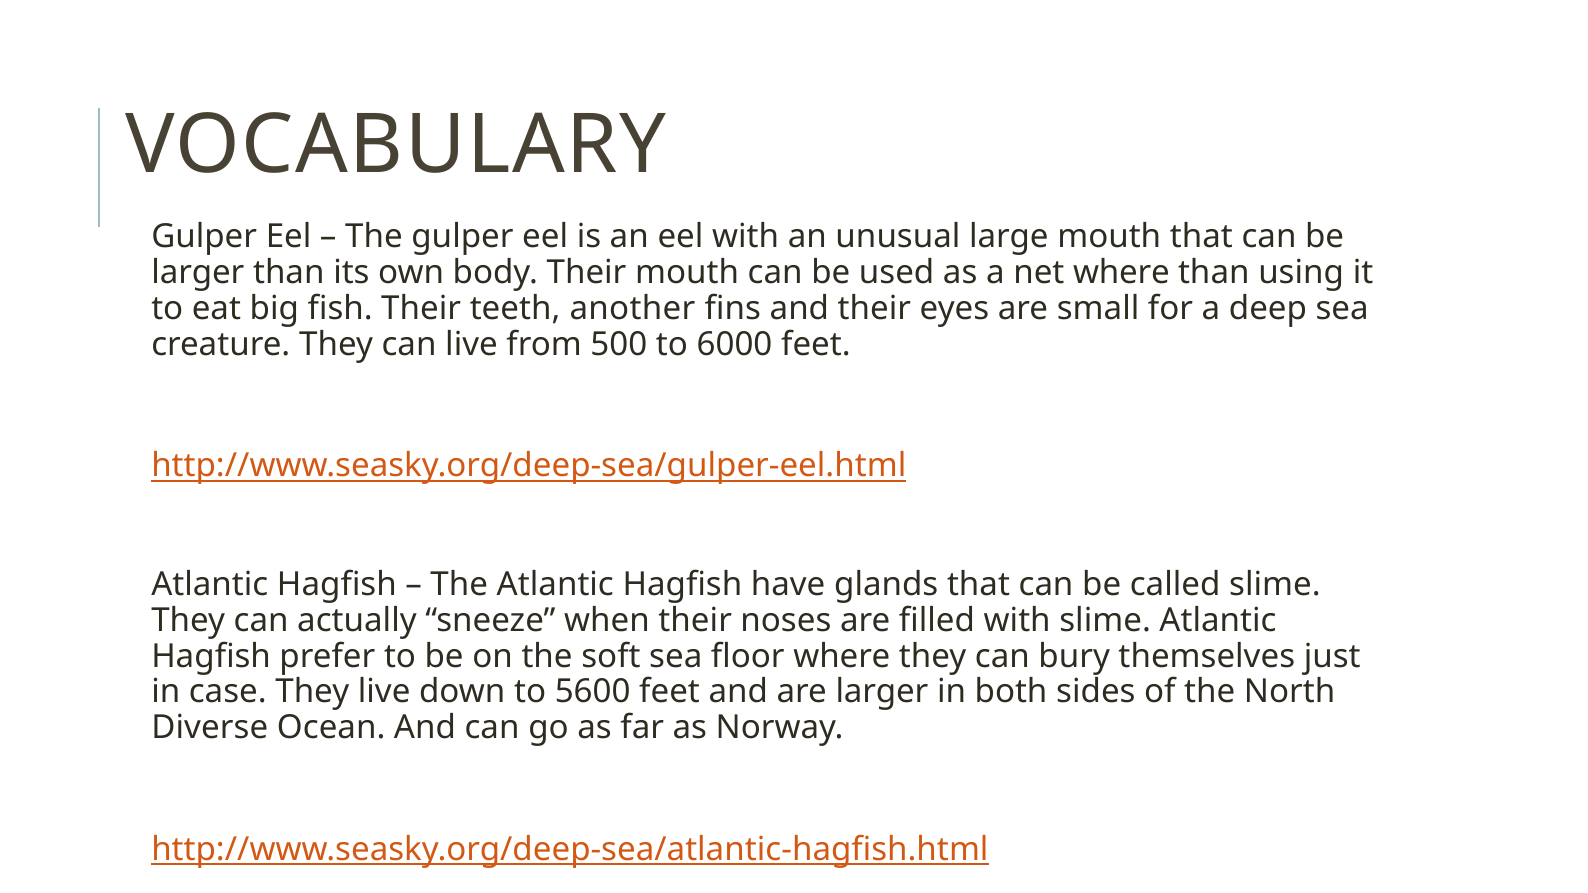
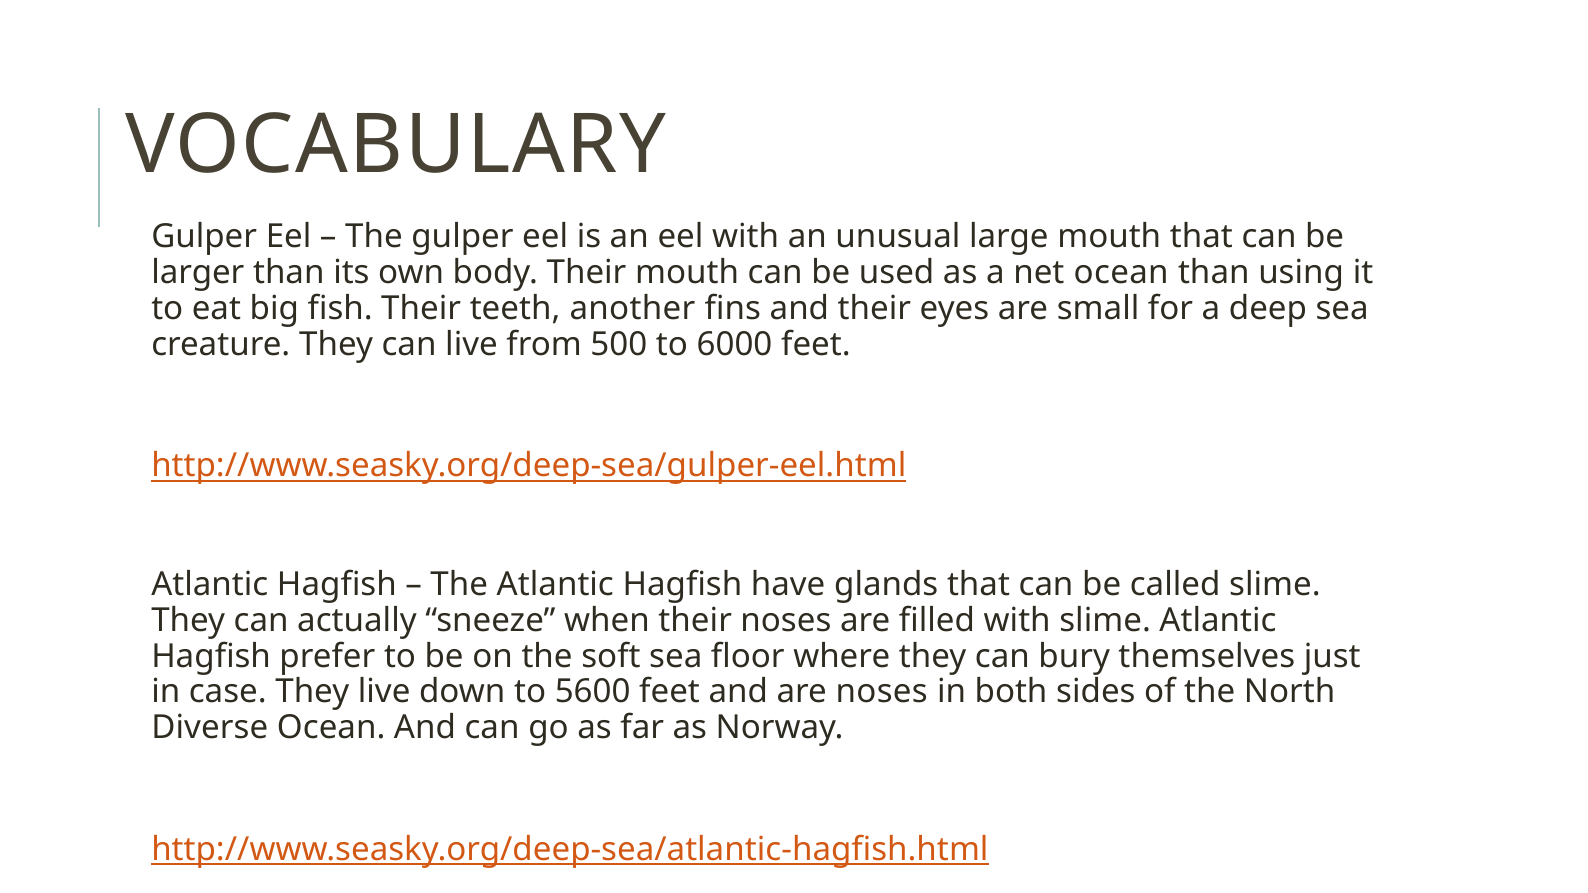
net where: where -> ocean
are larger: larger -> noses
